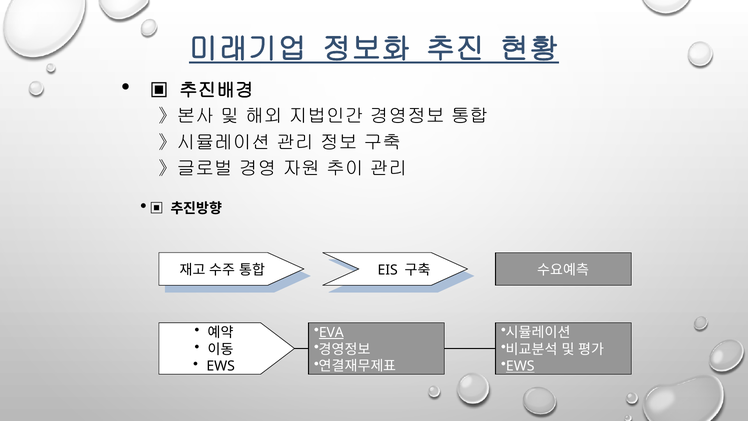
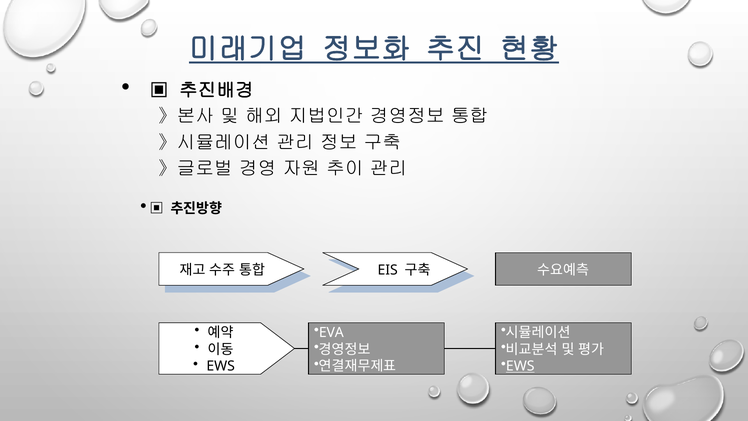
EVA underline: present -> none
